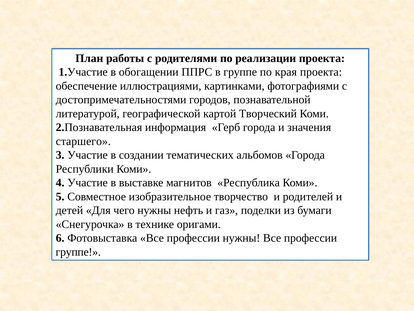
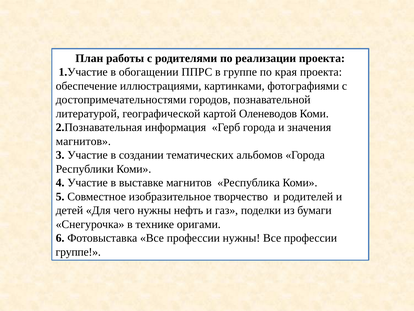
Творческий: Творческий -> Оленеводов
старшего at (83, 141): старшего -> магнитов
